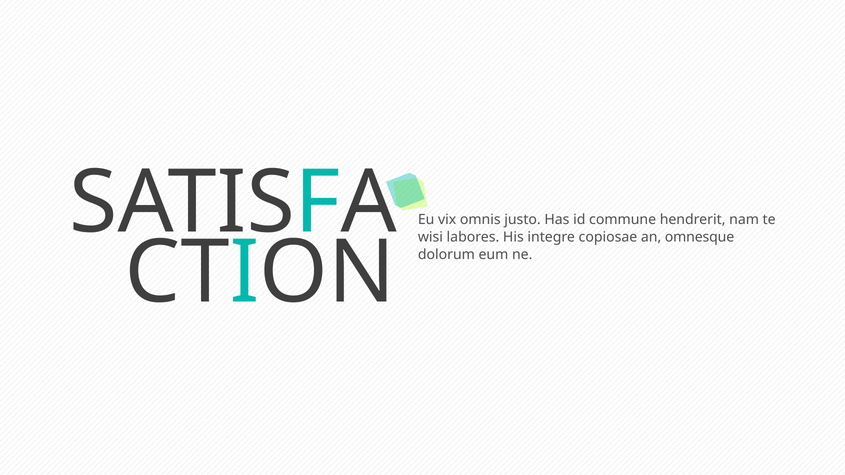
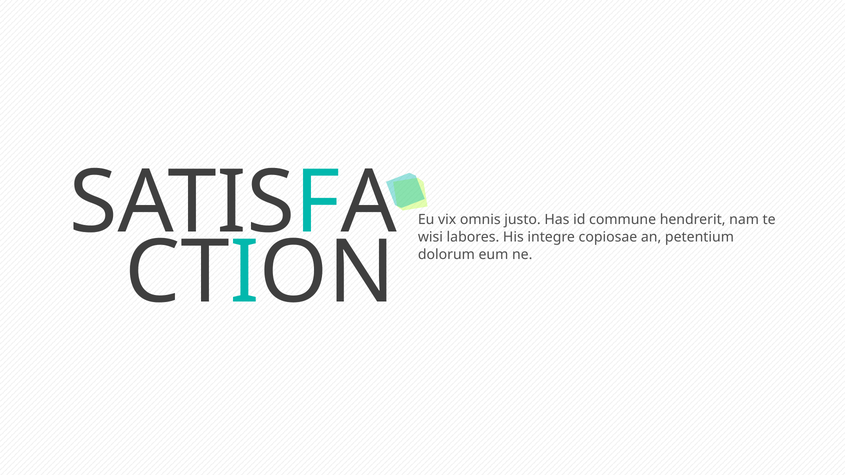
omnesque: omnesque -> petentium
